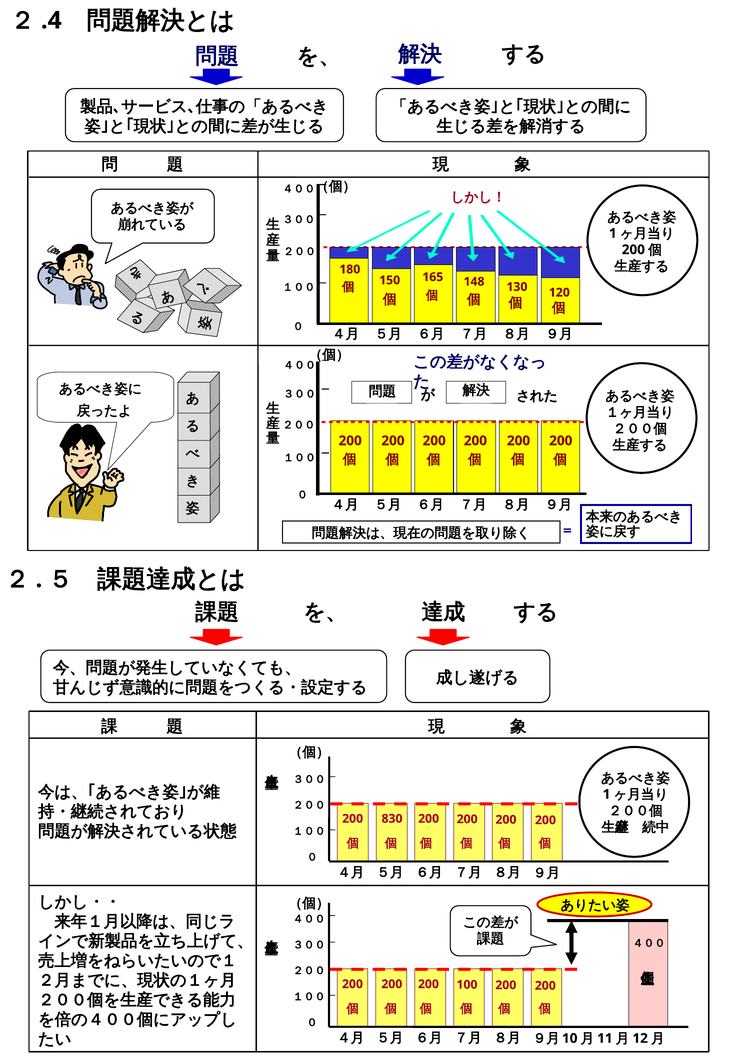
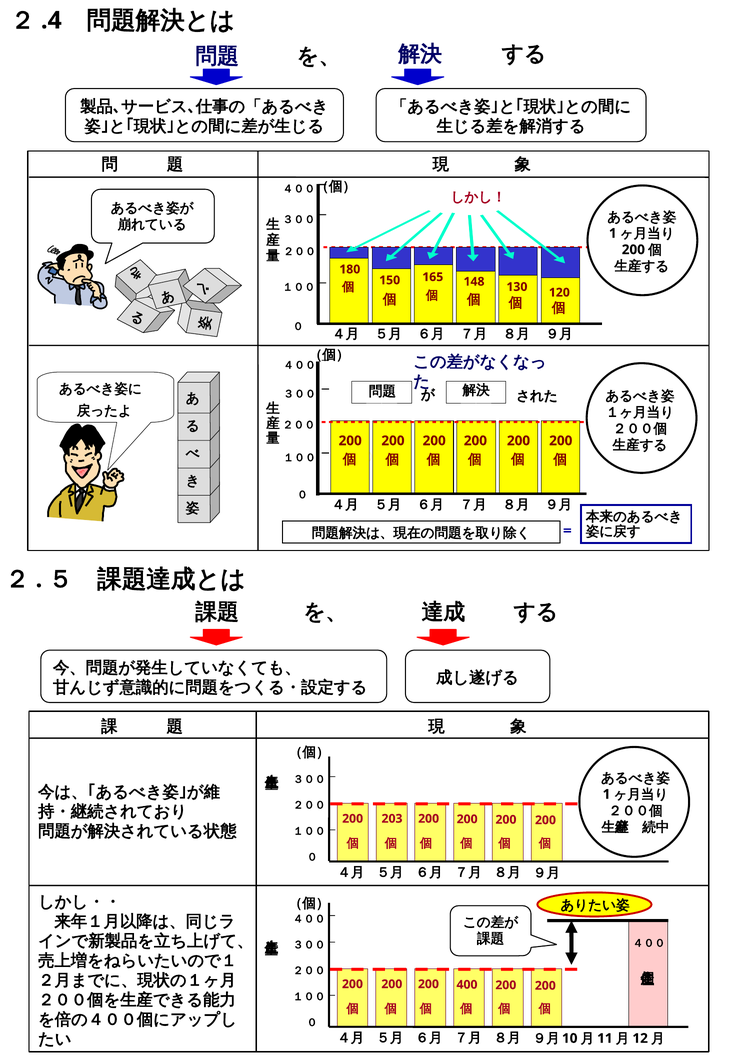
830: 830 -> 203
100: 100 -> 400
